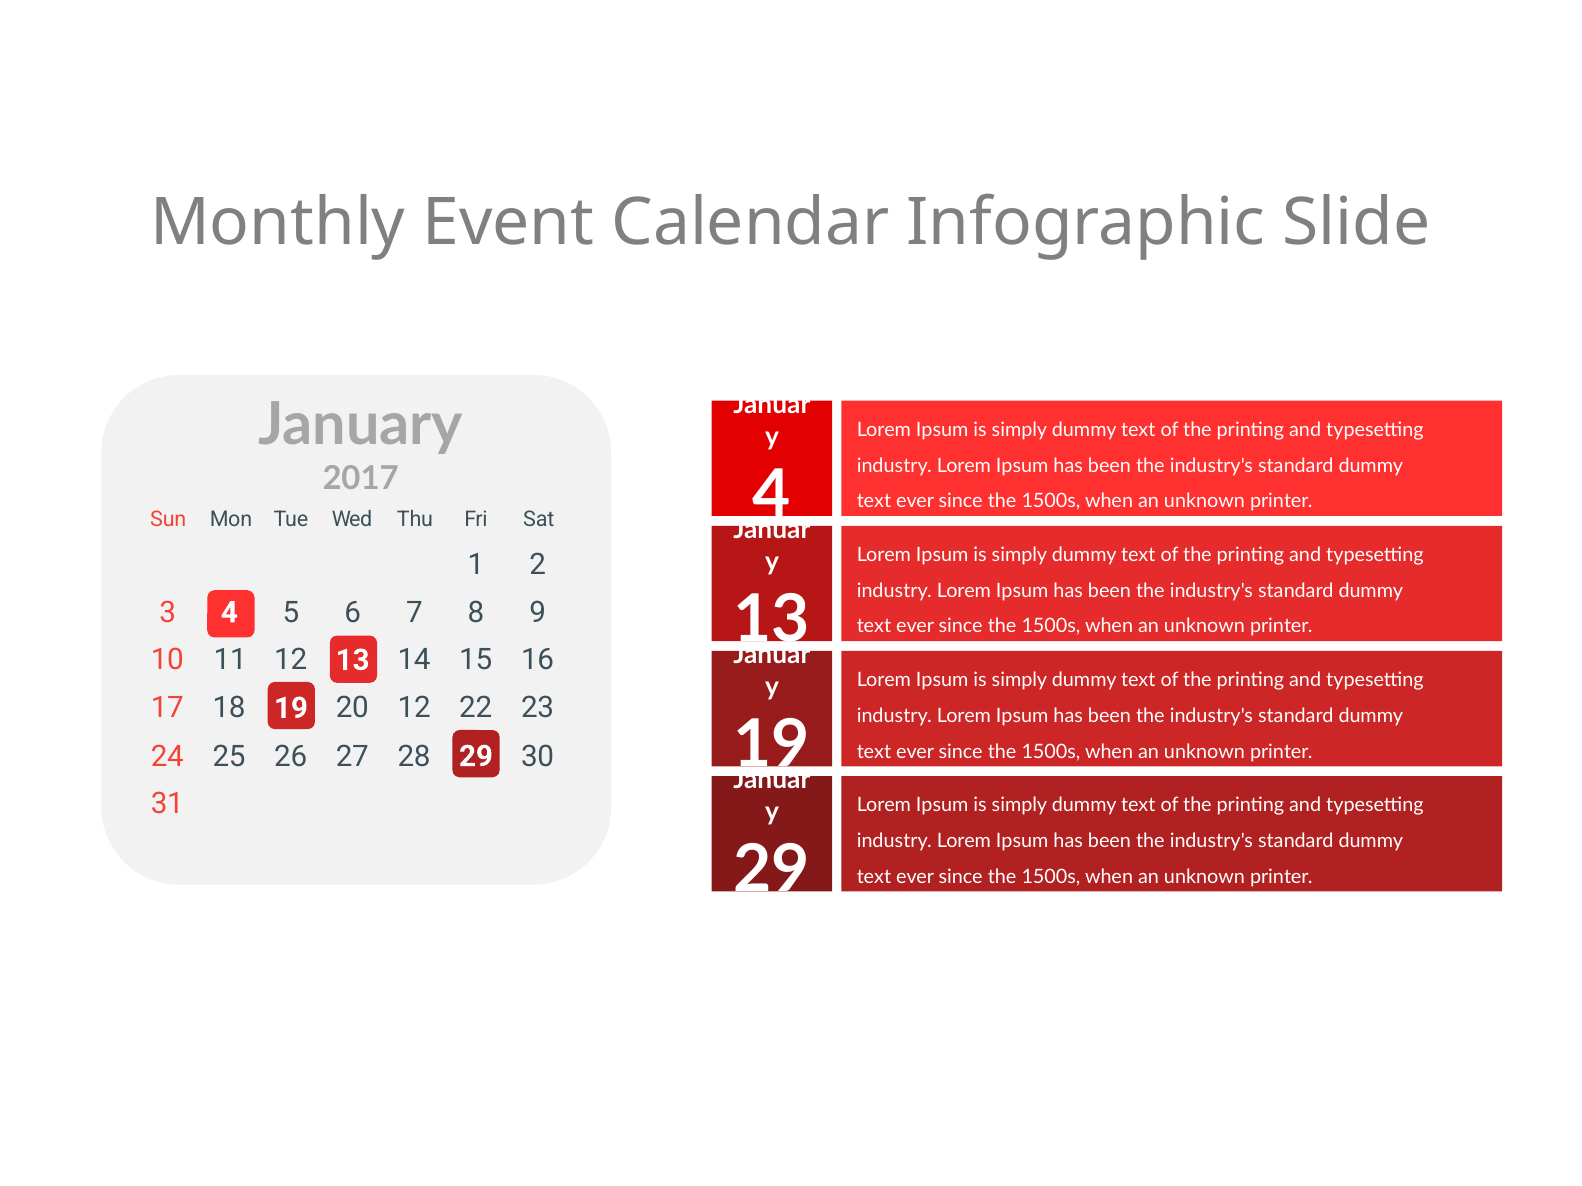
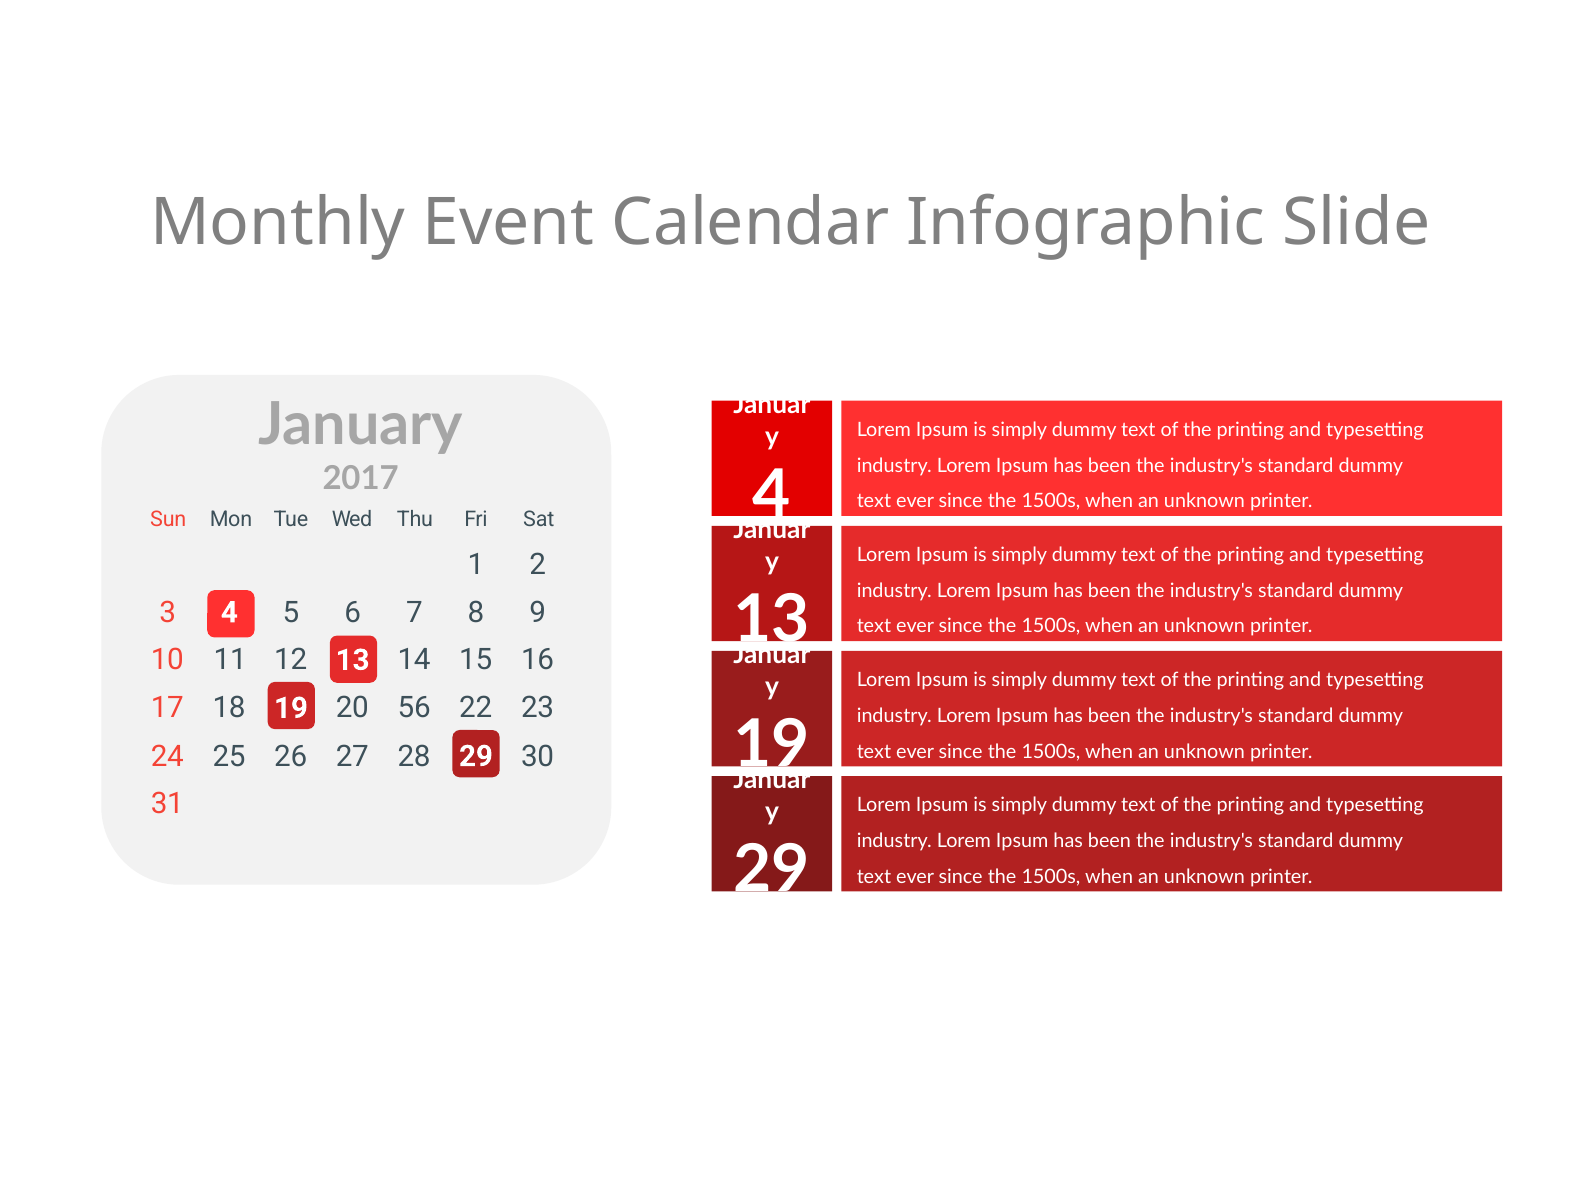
20 12: 12 -> 56
